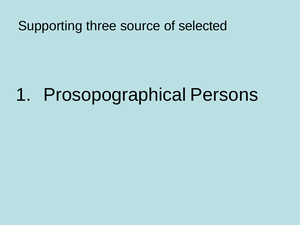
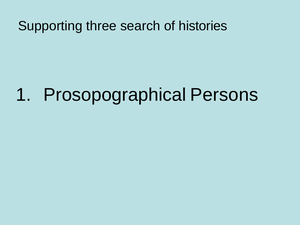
source: source -> search
selected: selected -> histories
